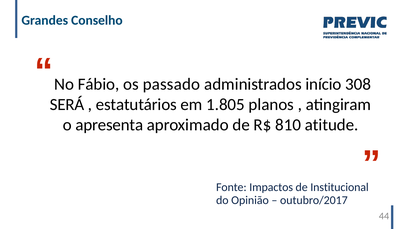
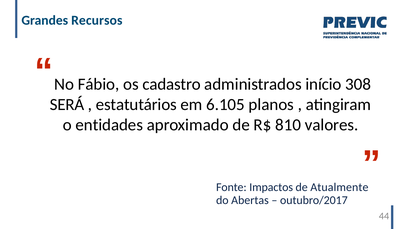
Conselho: Conselho -> Recursos
passado: passado -> cadastro
1.805: 1.805 -> 6.105
apresenta: apresenta -> entidades
atitude: atitude -> valores
Institucional: Institucional -> Atualmente
Opinião: Opinião -> Abertas
